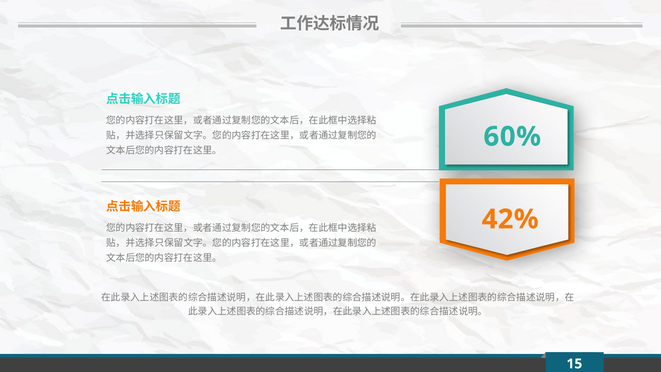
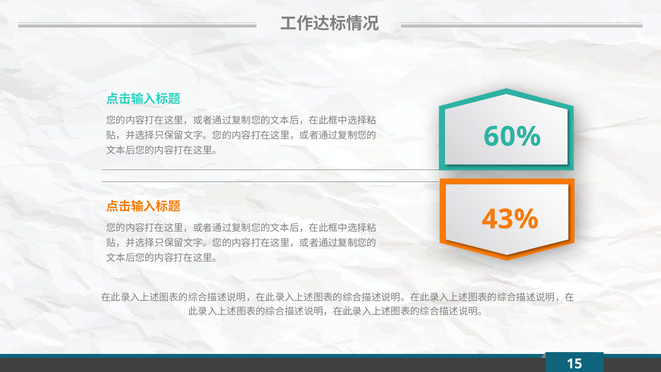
42%: 42% -> 43%
